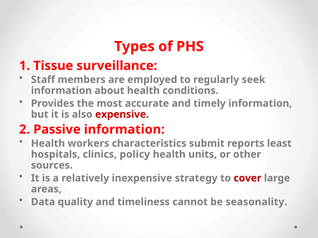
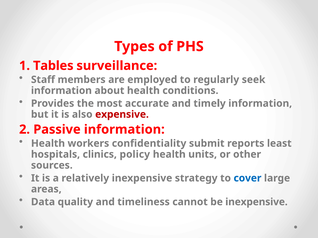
Tissue: Tissue -> Tables
characteristics: characteristics -> confidentiality
cover colour: red -> blue
be seasonality: seasonality -> inexpensive
